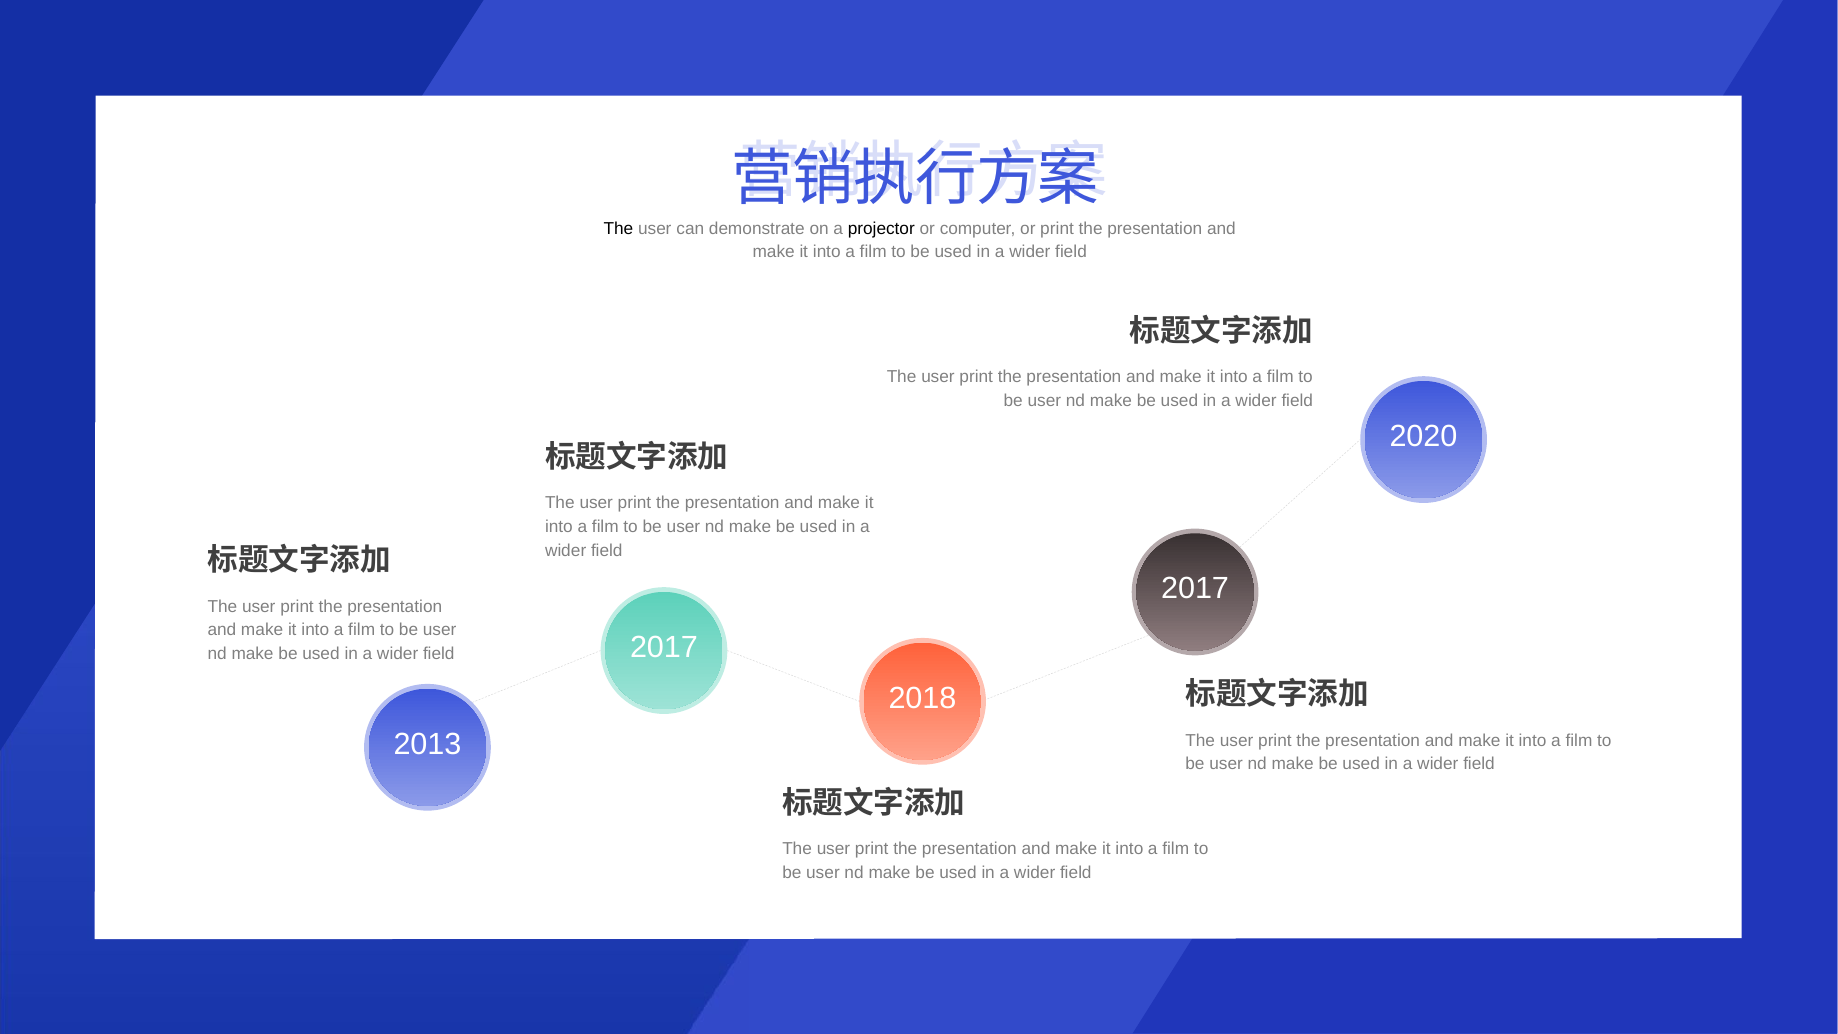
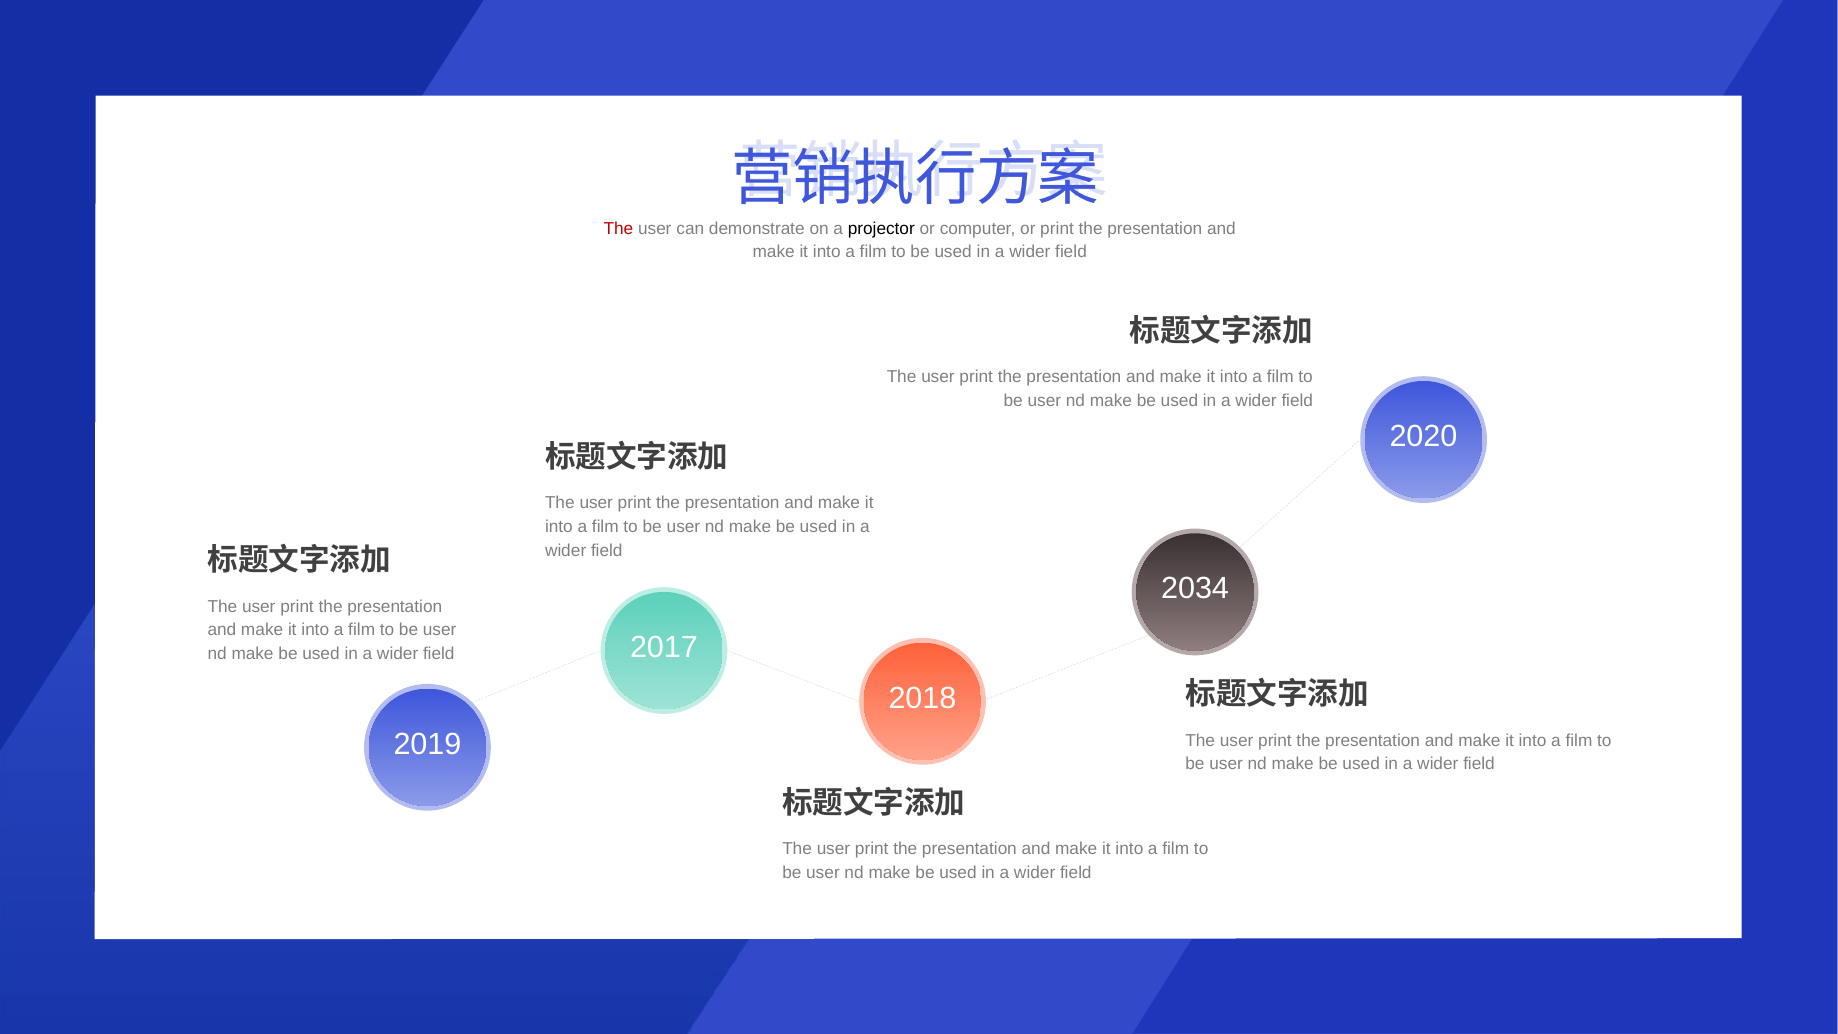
The at (618, 228) colour: black -> red
2017 at (1195, 589): 2017 -> 2034
2013: 2013 -> 2019
